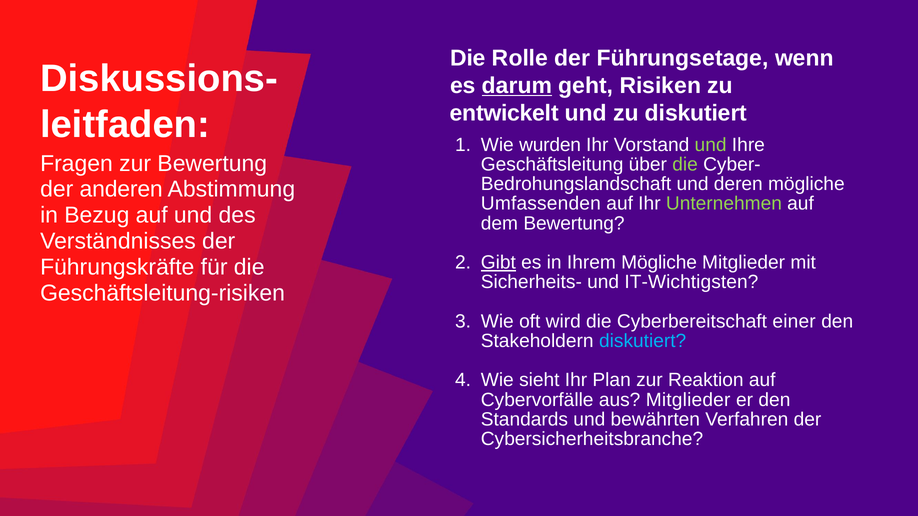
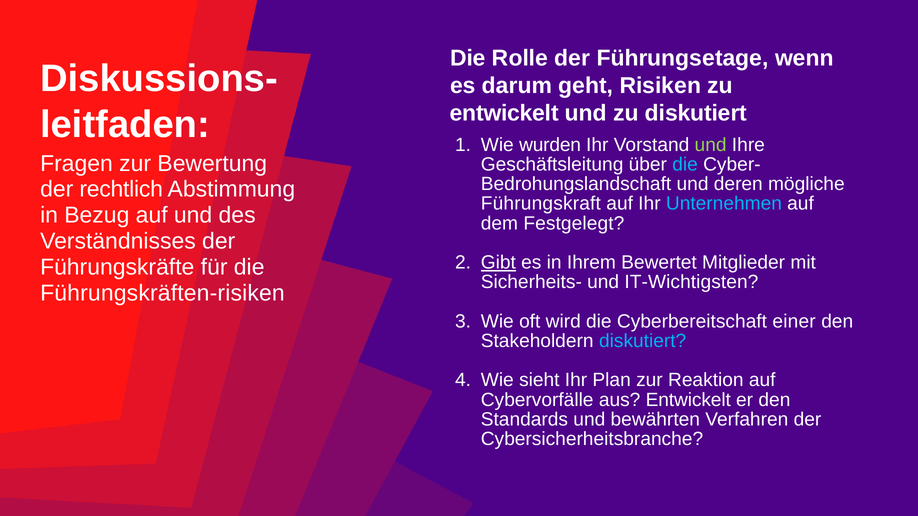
darum underline: present -> none
die at (685, 165) colour: light green -> light blue
anderen: anderen -> rechtlich
Umfassenden: Umfassenden -> Führungskraft
Unternehmen colour: light green -> light blue
dem Bewertung: Bewertung -> Festgelegt
Ihrem Mögliche: Mögliche -> Bewertet
Geschäftsleitung-risiken: Geschäftsleitung-risiken -> Führungskräften-risiken
aus Mitglieder: Mitglieder -> Entwickelt
